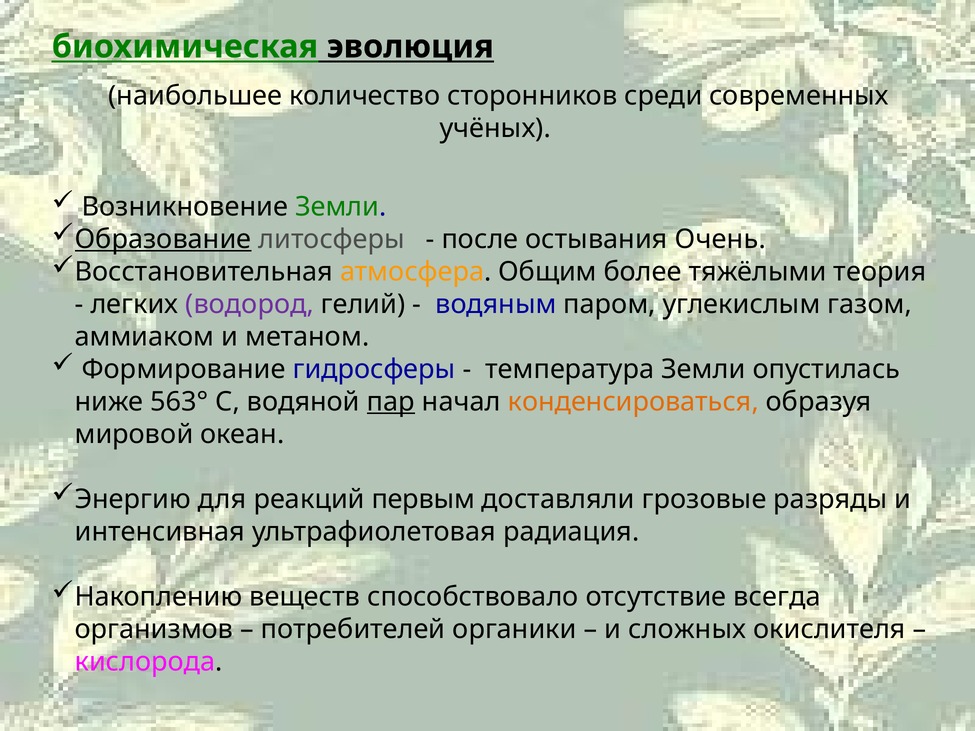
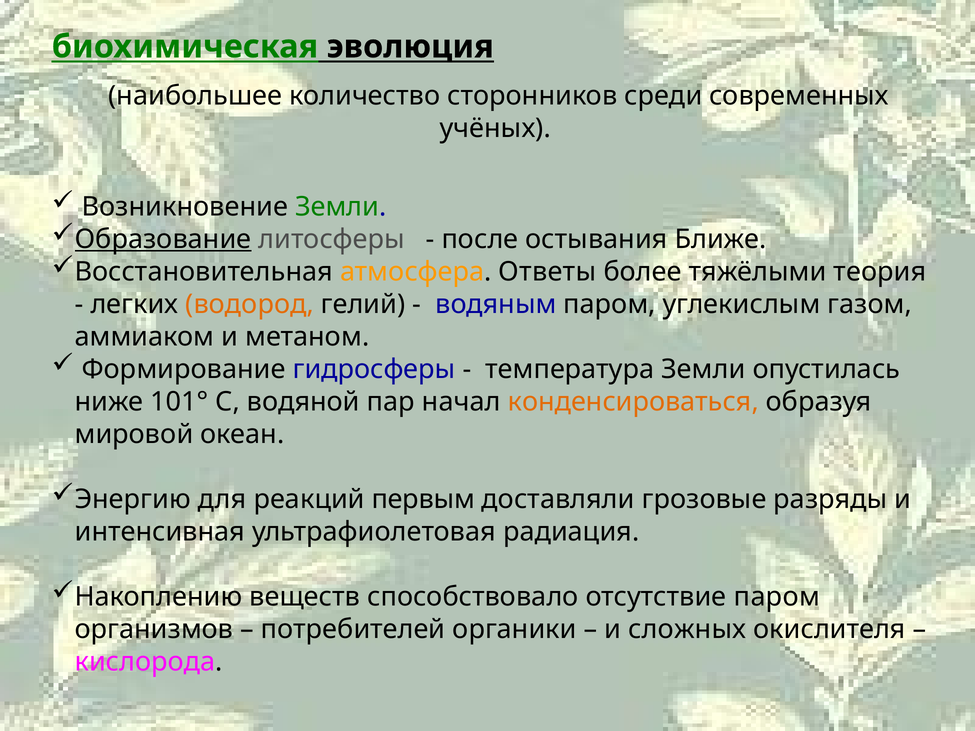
Очень: Очень -> Ближе
Общим: Общим -> Ответы
водород colour: purple -> orange
563°: 563° -> 101°
пар underline: present -> none
отсутствие всегда: всегда -> паром
